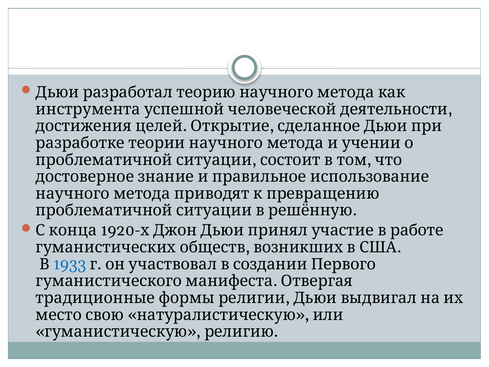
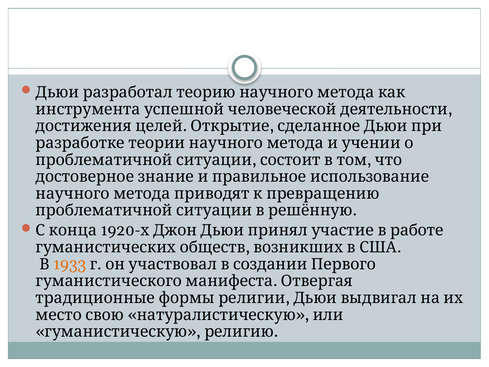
1933 colour: blue -> orange
